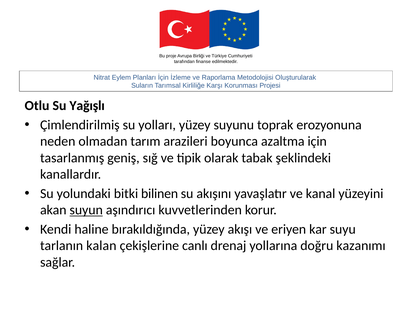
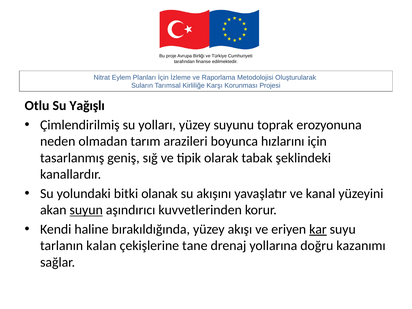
azaltma: azaltma -> hızlarını
bilinen: bilinen -> olanak
kar underline: none -> present
canlı: canlı -> tane
